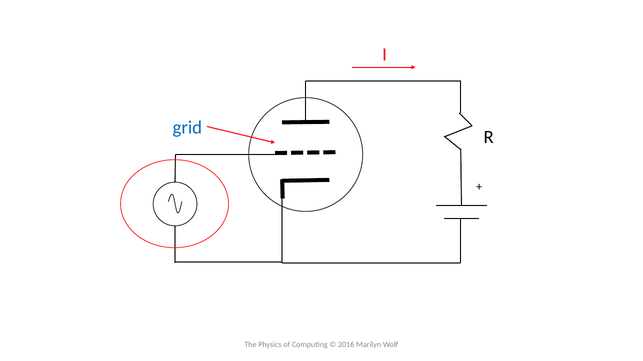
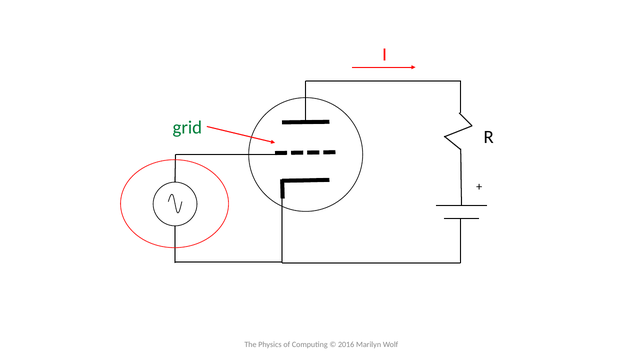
grid colour: blue -> green
